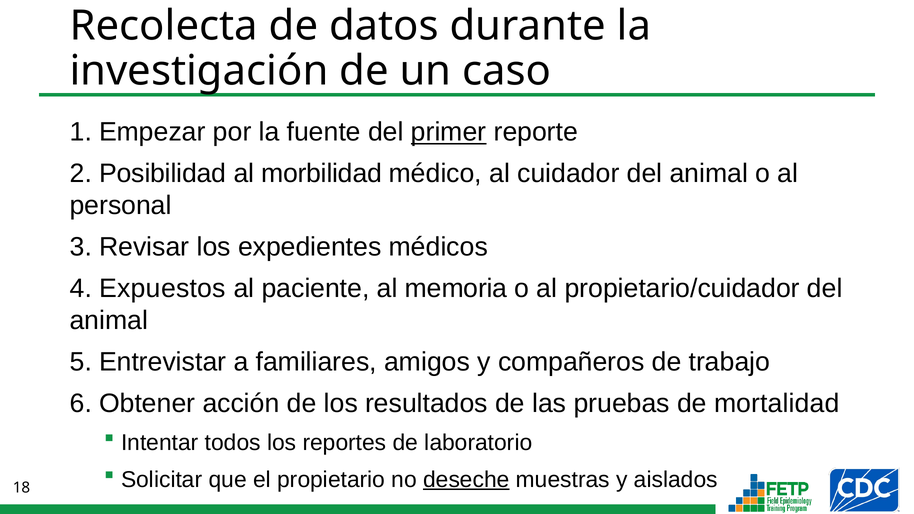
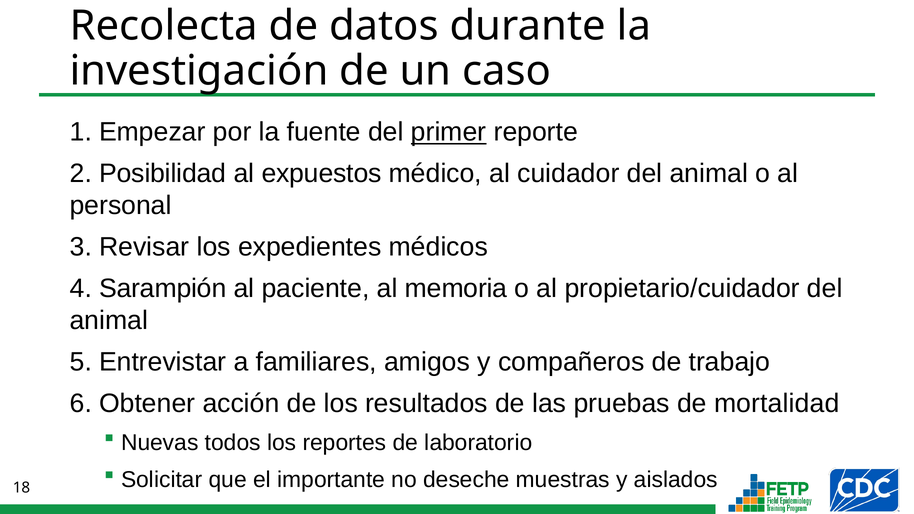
morbilidad: morbilidad -> expuestos
Expuestos: Expuestos -> Sarampión
Intentar: Intentar -> Nuevas
propietario: propietario -> importante
deseche underline: present -> none
